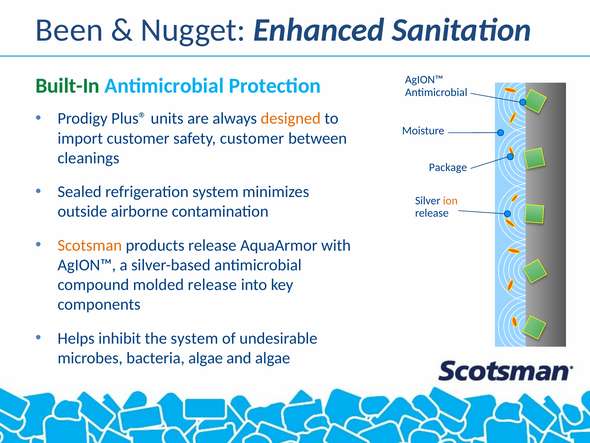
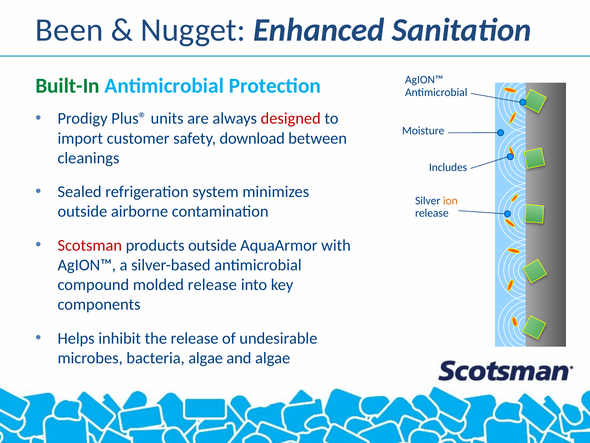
designed colour: orange -> red
safety customer: customer -> download
Package: Package -> Includes
Scotsman colour: orange -> red
products release: release -> outside
the system: system -> release
